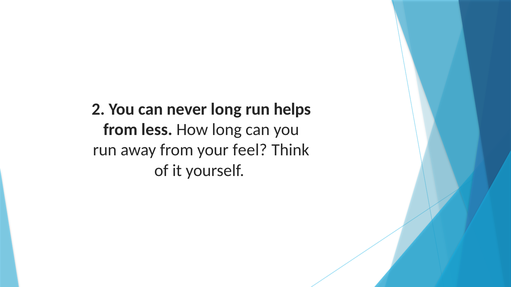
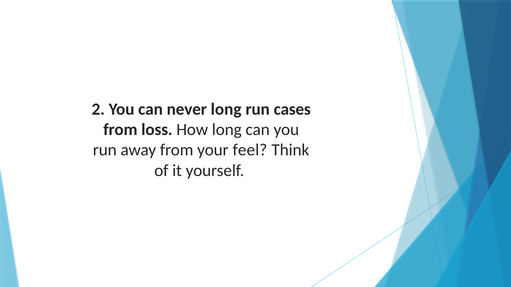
helps: helps -> cases
less: less -> loss
